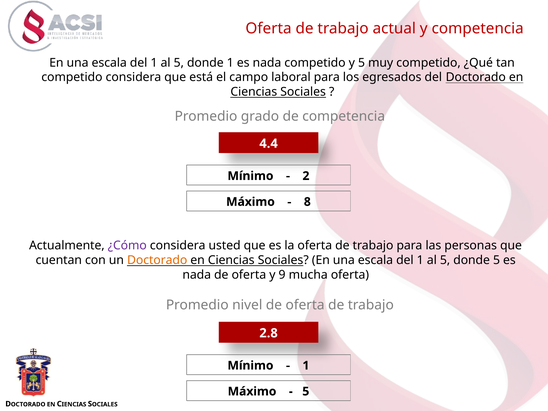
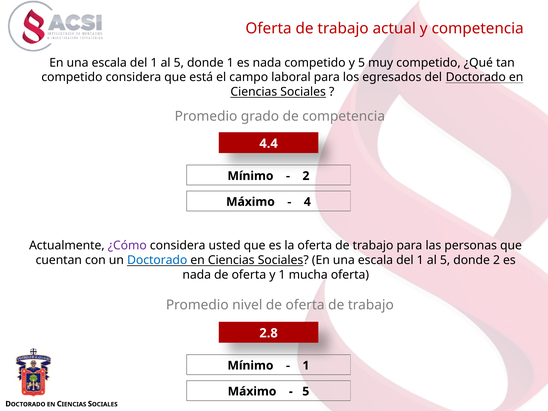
8: 8 -> 4
Doctorado at (157, 260) colour: orange -> blue
donde 5: 5 -> 2
y 9: 9 -> 1
